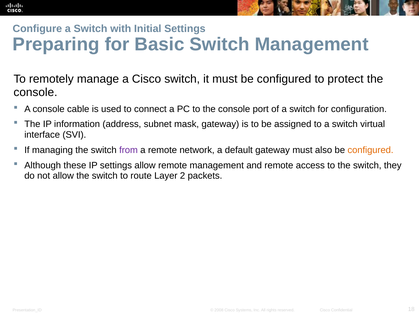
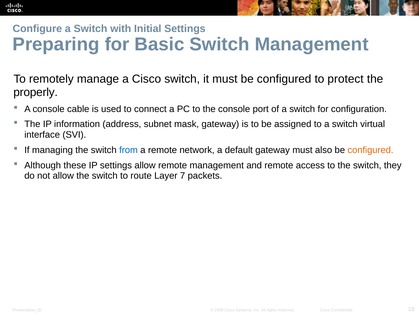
console at (35, 92): console -> properly
from colour: purple -> blue
2: 2 -> 7
